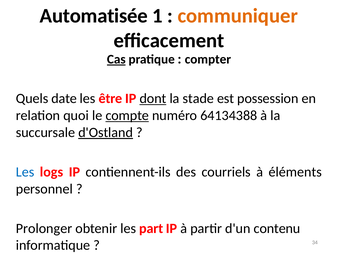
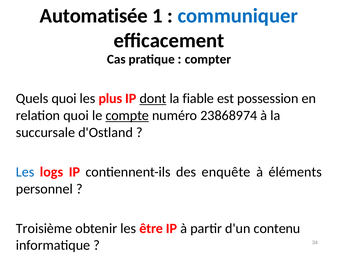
communiquer colour: orange -> blue
Cas underline: present -> none
Quels date: date -> quoi
être: être -> plus
stade: stade -> fiable
64134388: 64134388 -> 23868974
d'Ostland underline: present -> none
courriels: courriels -> enquête
Prolonger: Prolonger -> Troisième
part: part -> être
